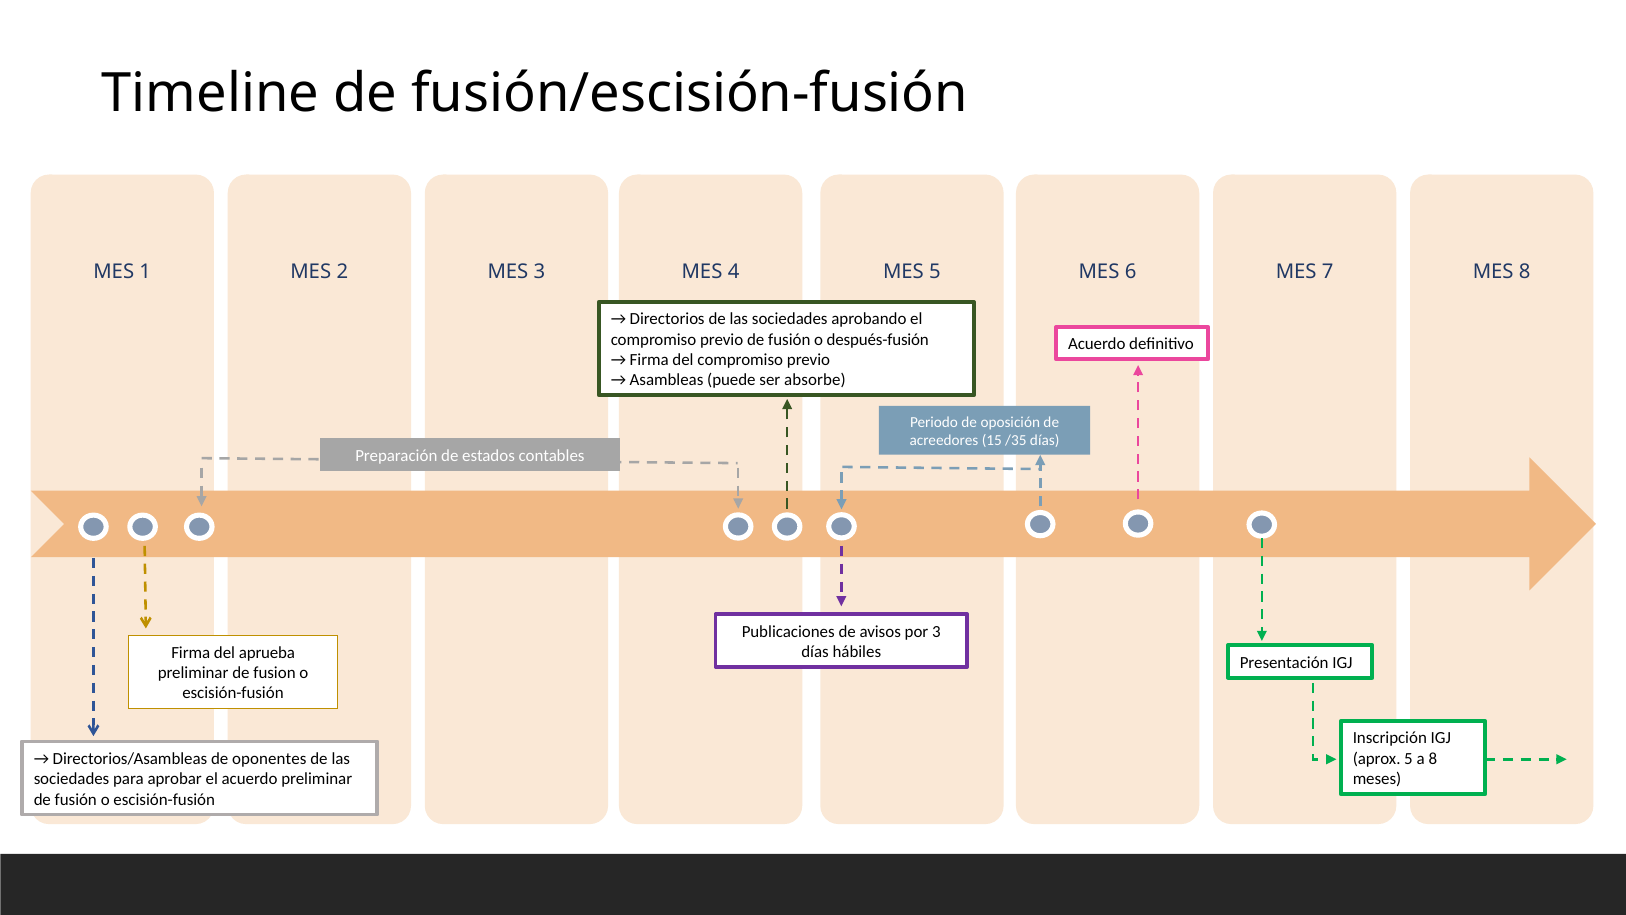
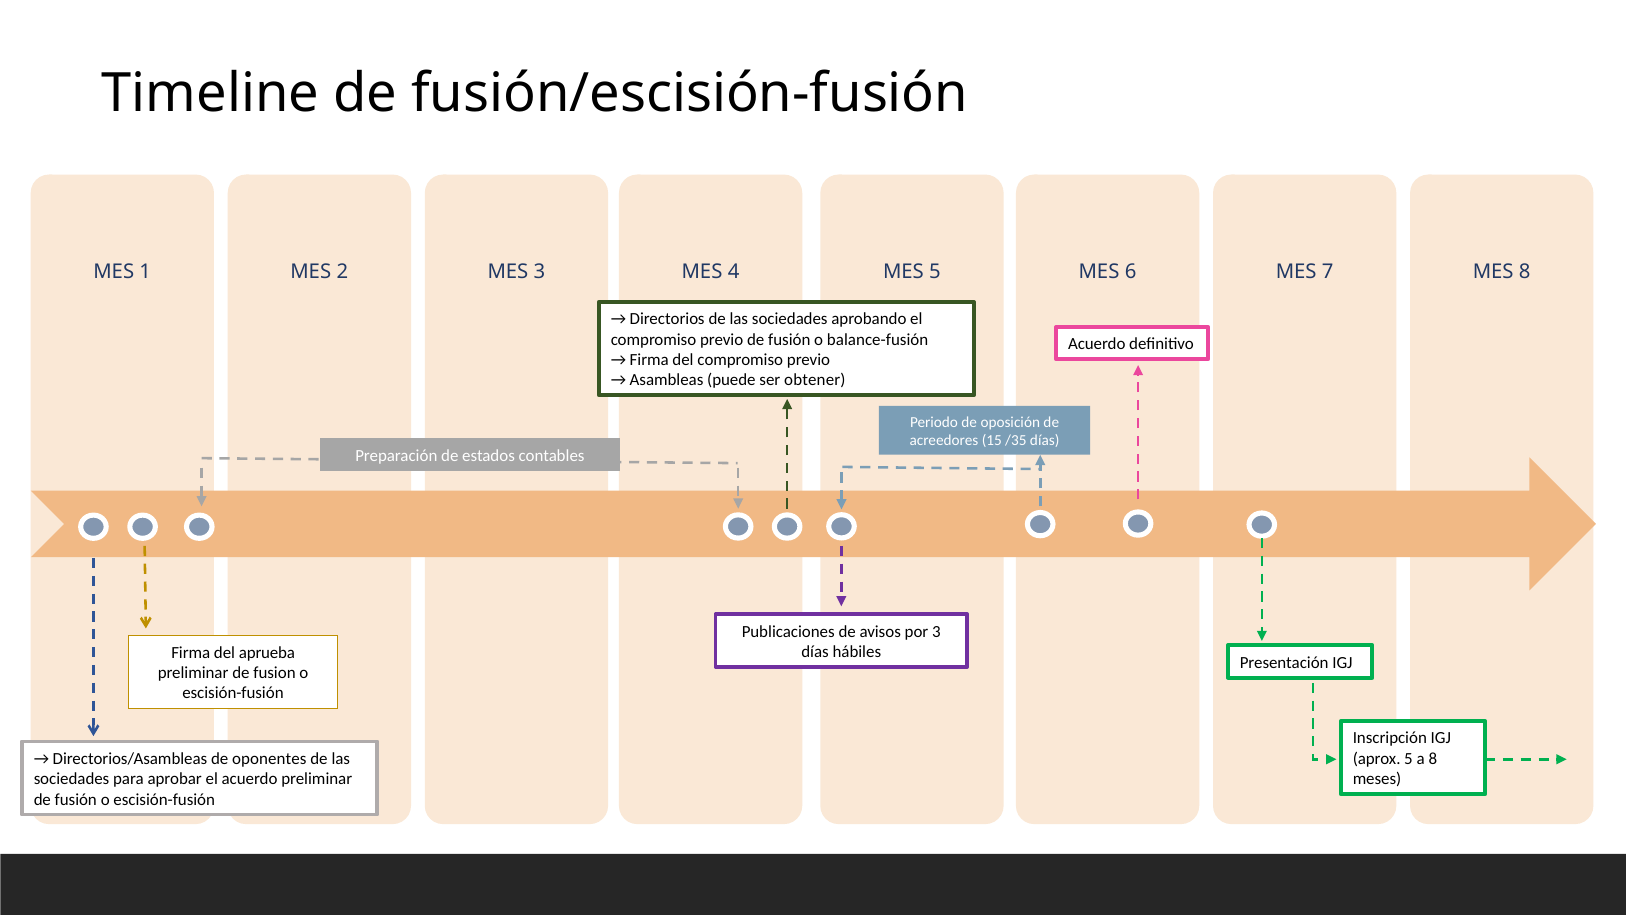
después-fusión: después-fusión -> balance-fusión
absorbe: absorbe -> obtener
